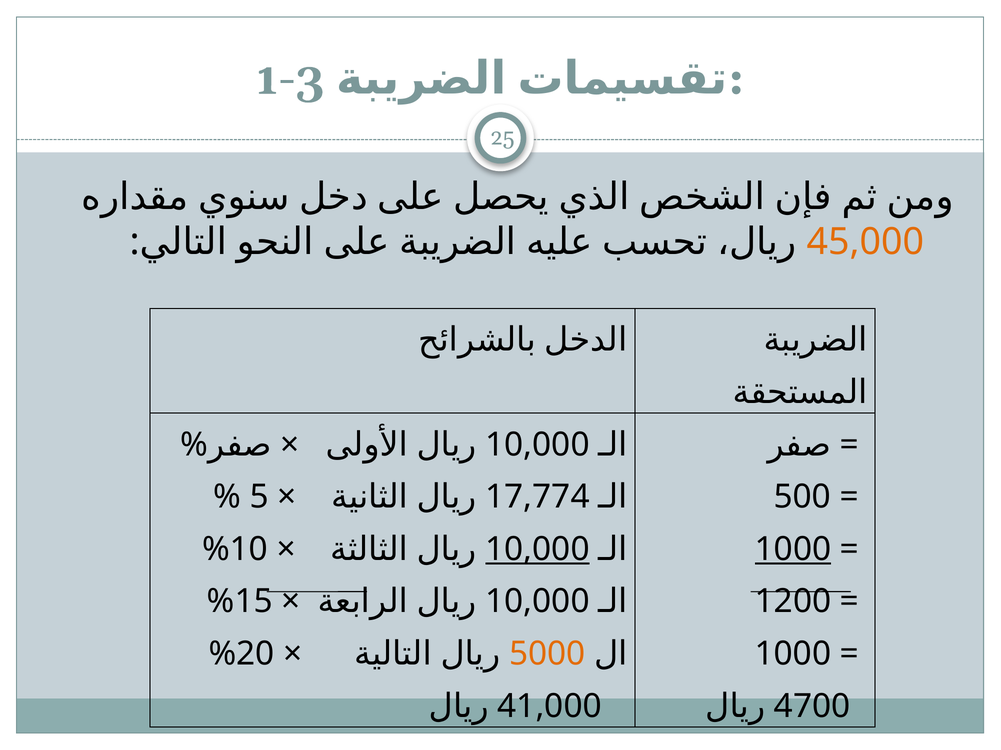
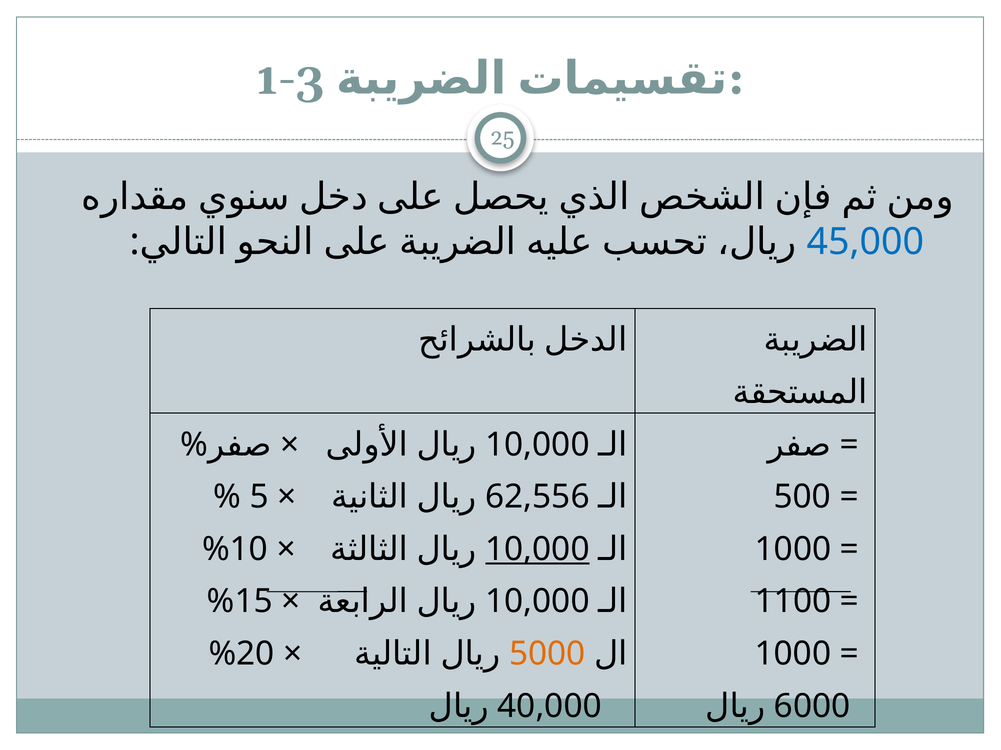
45,000 colour: orange -> blue
17,774: 17,774 -> 62,556
1000 at (793, 550) underline: present -> none
1200: 1200 -> 1100
41,000: 41,000 -> 40,000
4700: 4700 -> 6000
